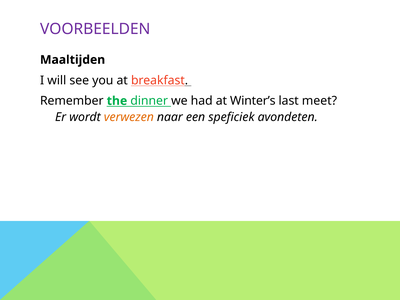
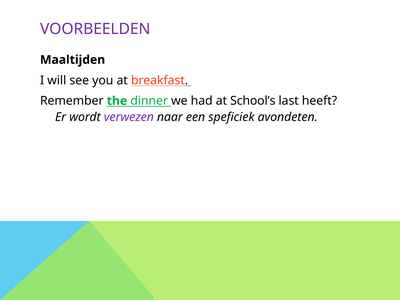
Winter’s: Winter’s -> School’s
meet: meet -> heeft
verwezen colour: orange -> purple
